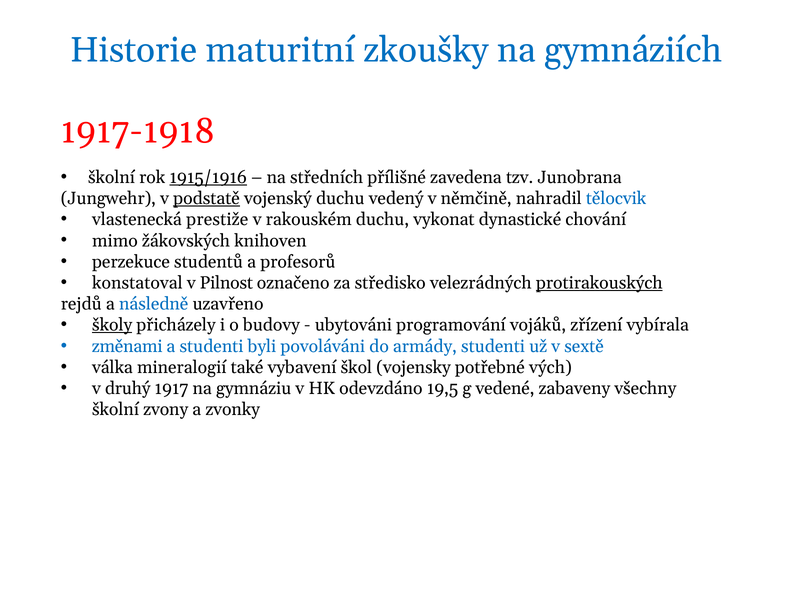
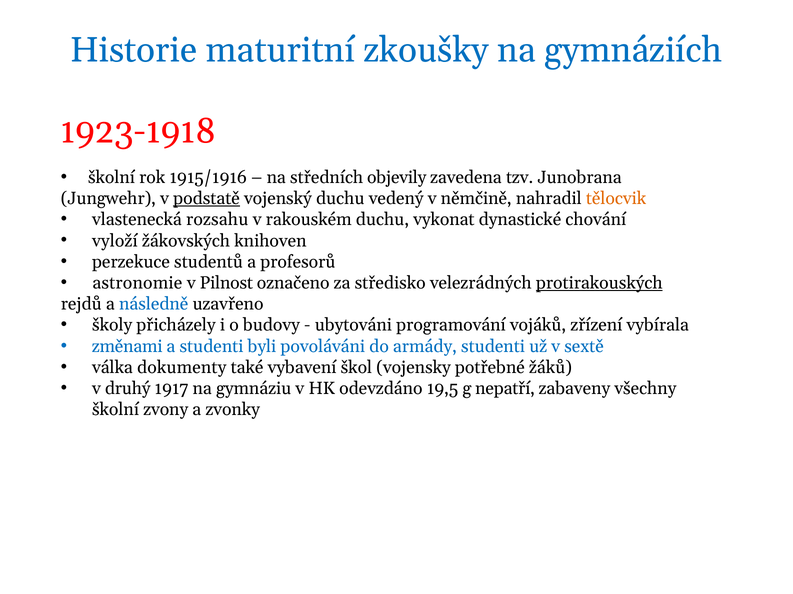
1917-1918: 1917-1918 -> 1923-1918
1915/1916 underline: present -> none
přílišné: přílišné -> objevily
tělocvik colour: blue -> orange
prestiže: prestiže -> rozsahu
mimo: mimo -> vyloží
konstatoval: konstatoval -> astronomie
školy underline: present -> none
mineralogií: mineralogií -> dokumenty
vých: vých -> žáků
vedené: vedené -> nepatří
